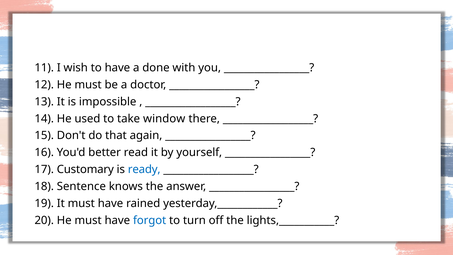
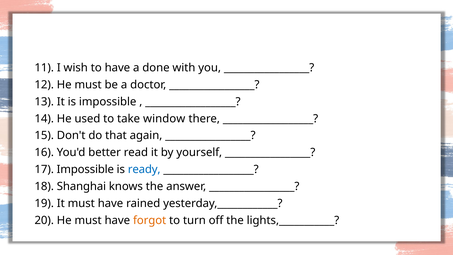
17 Customary: Customary -> Impossible
Sentence: Sentence -> Shanghai
forgot colour: blue -> orange
